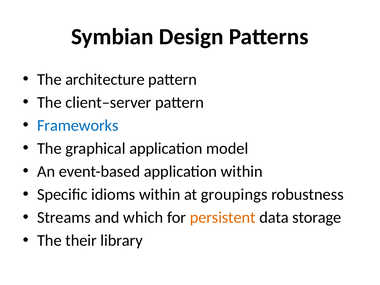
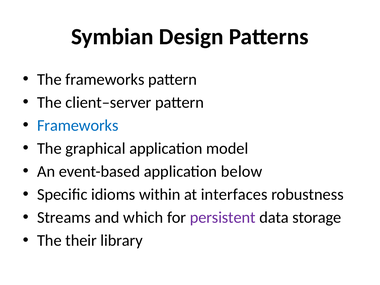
The architecture: architecture -> frameworks
application within: within -> below
groupings: groupings -> interfaces
persistent colour: orange -> purple
